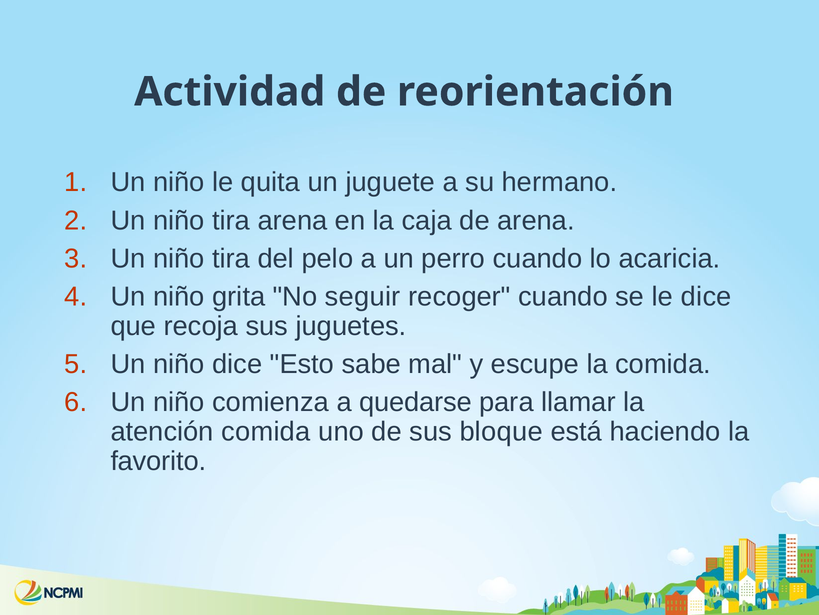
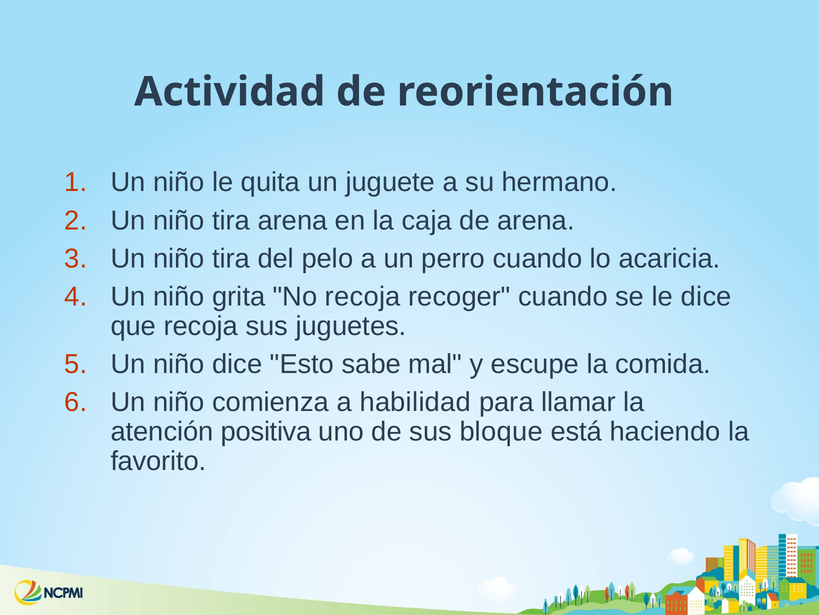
No seguir: seguir -> recoja
quedarse: quedarse -> habilidad
atención comida: comida -> positiva
